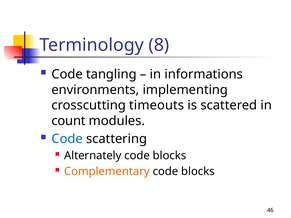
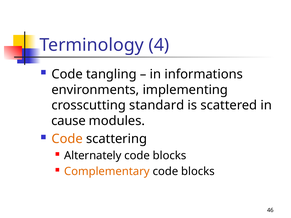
8: 8 -> 4
timeouts: timeouts -> standard
count: count -> cause
Code at (67, 139) colour: blue -> orange
